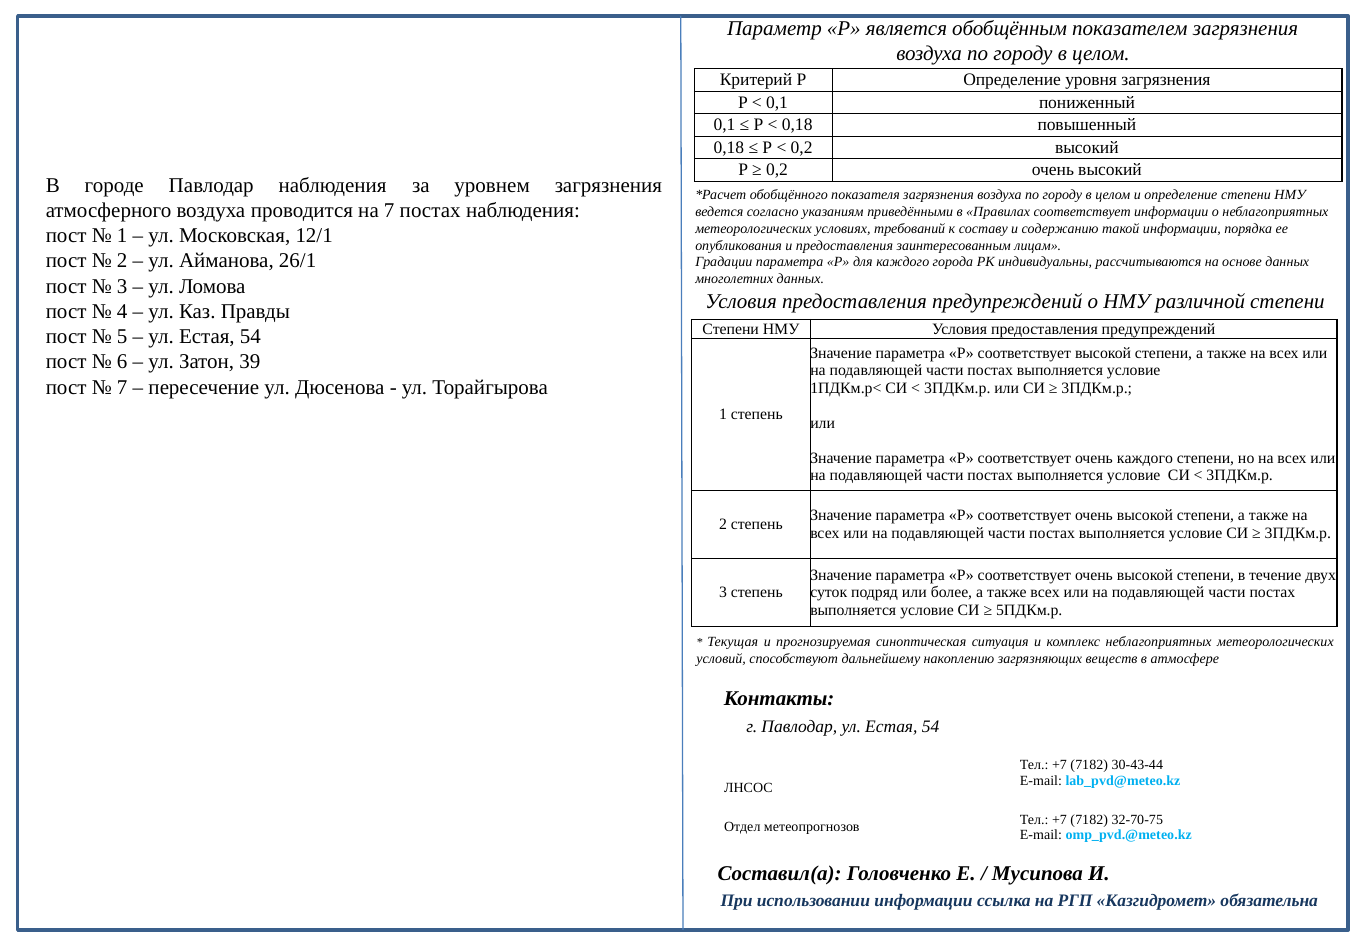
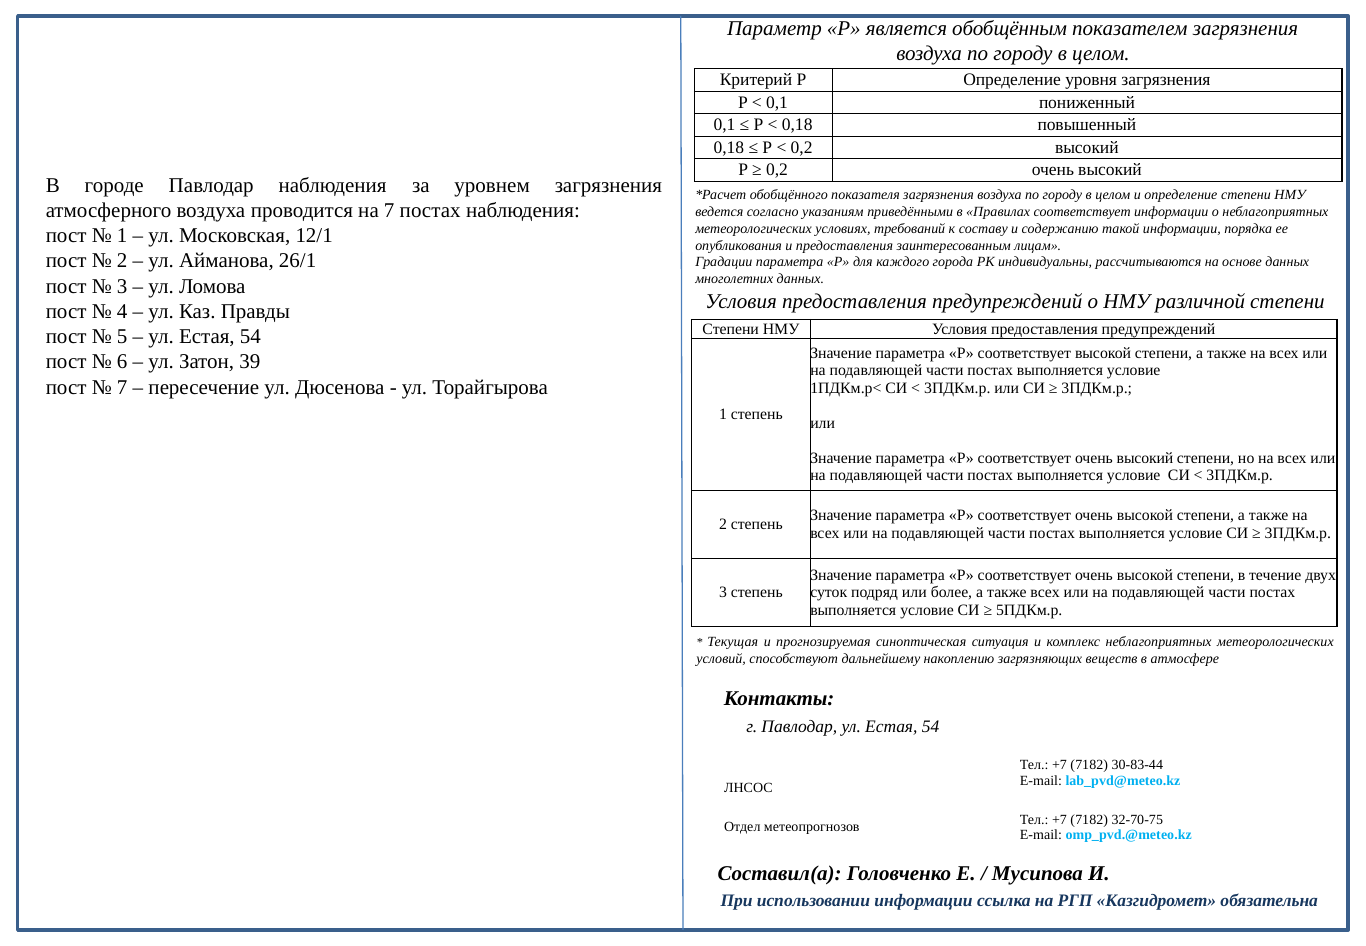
соответствует очень каждого: каждого -> высокий
30-43-44: 30-43-44 -> 30-83-44
